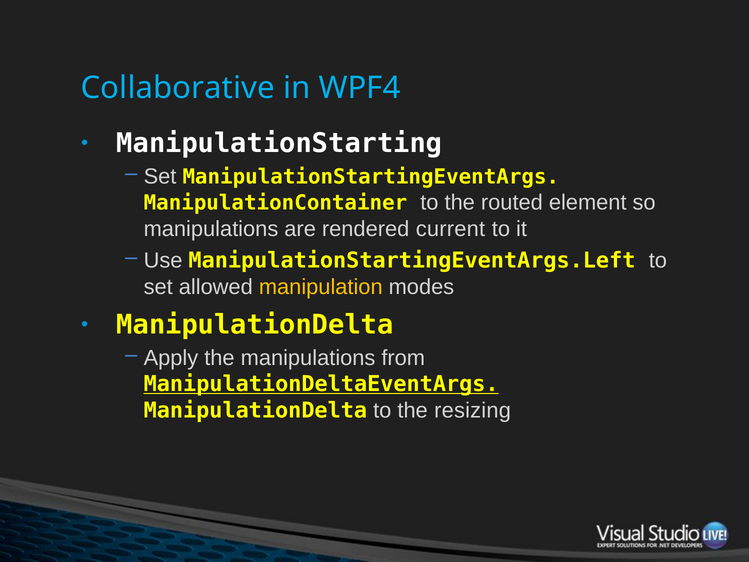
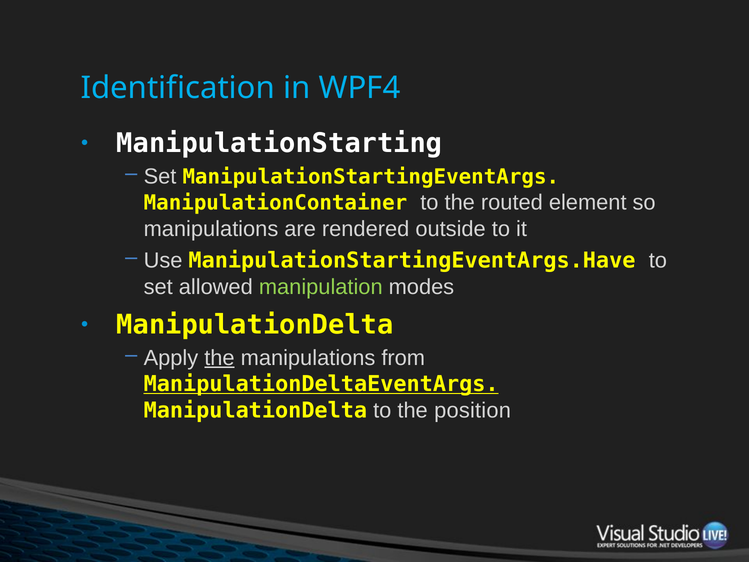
Collaborative: Collaborative -> Identification
current: current -> outside
ManipulationStartingEventArgs.Left: ManipulationStartingEventArgs.Left -> ManipulationStartingEventArgs.Have
manipulation colour: yellow -> light green
the at (219, 358) underline: none -> present
resizing: resizing -> position
